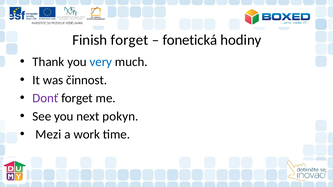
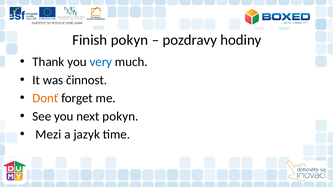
Finish forget: forget -> pokyn
fonetická: fonetická -> pozdravy
Donť colour: purple -> orange
work: work -> jazyk
